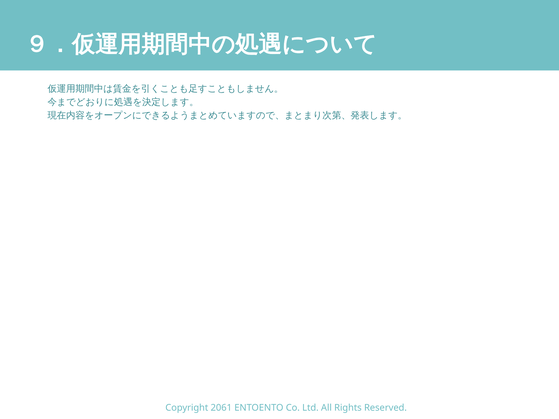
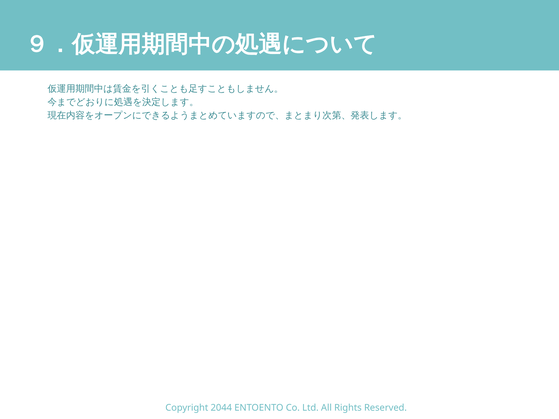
2061: 2061 -> 2044
